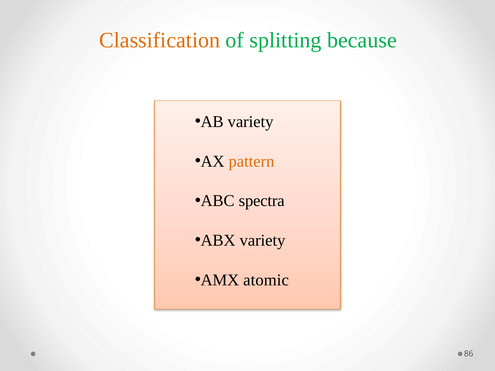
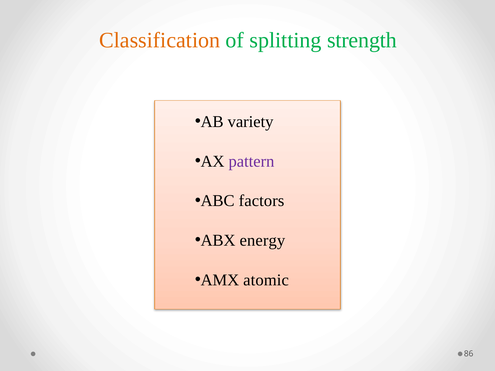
because: because -> strength
pattern colour: orange -> purple
spectra: spectra -> factors
ABX variety: variety -> energy
